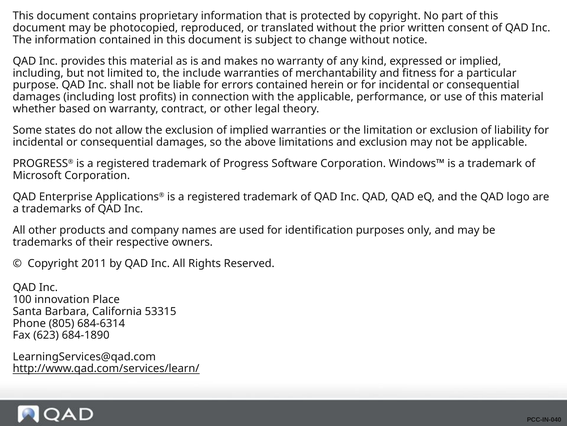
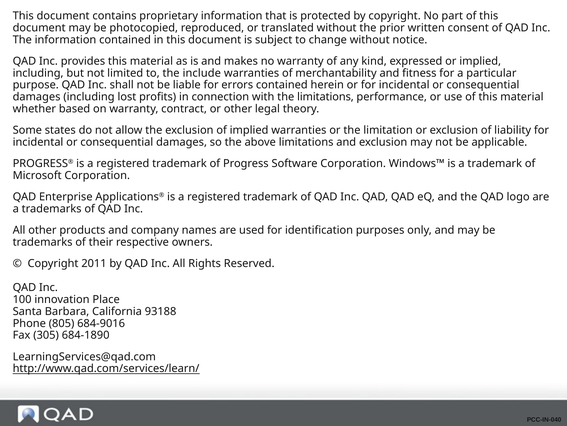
the applicable: applicable -> limitations
53315: 53315 -> 93188
684-6314: 684-6314 -> 684-9016
623: 623 -> 305
